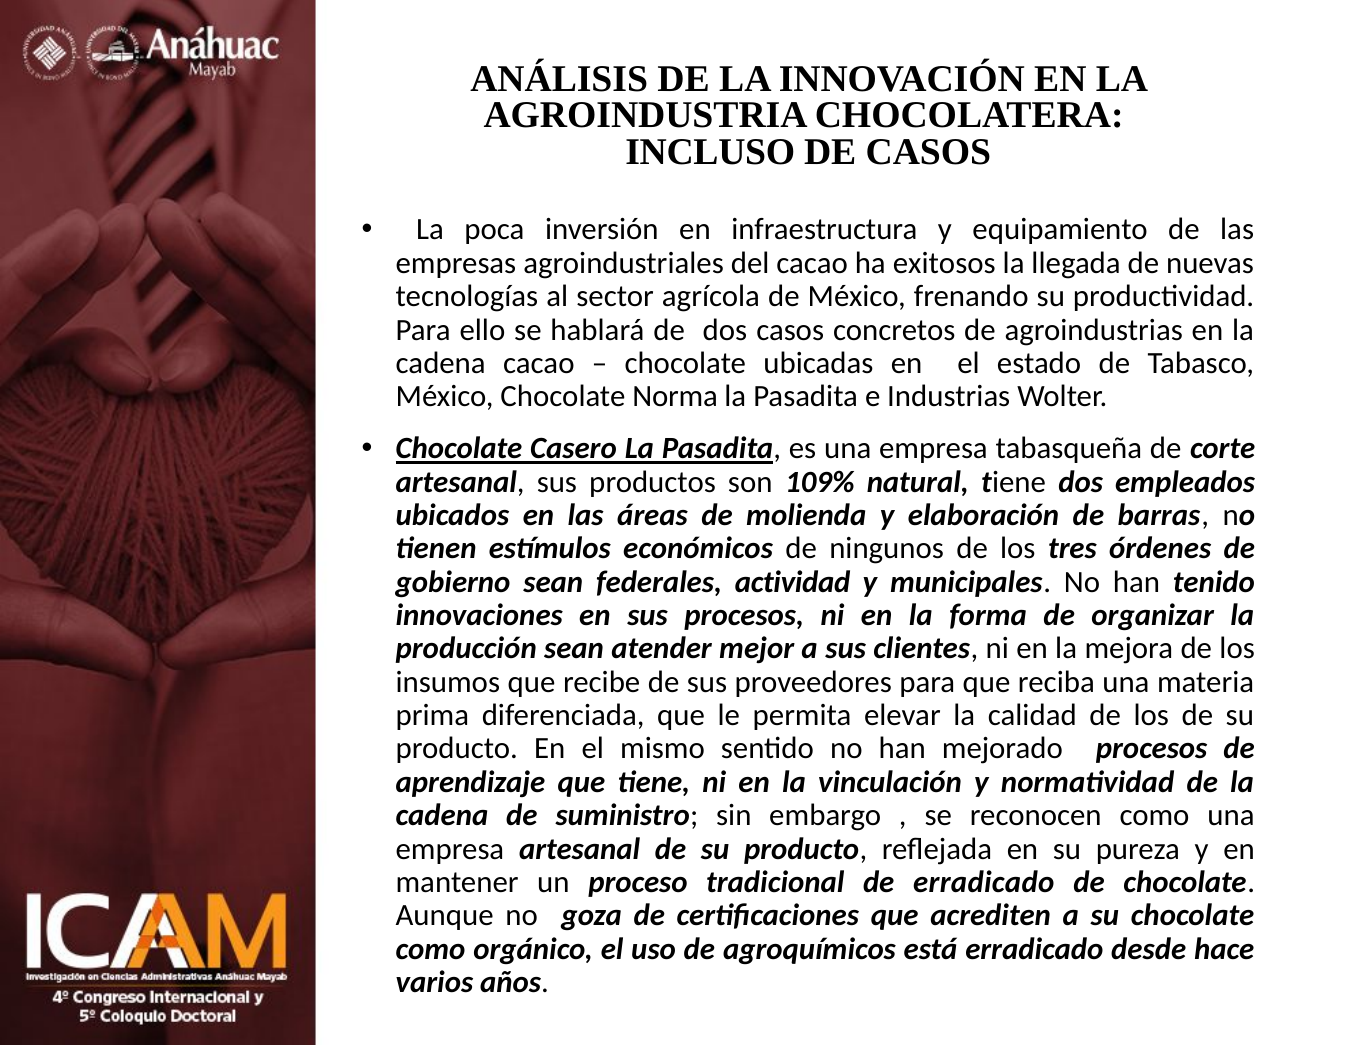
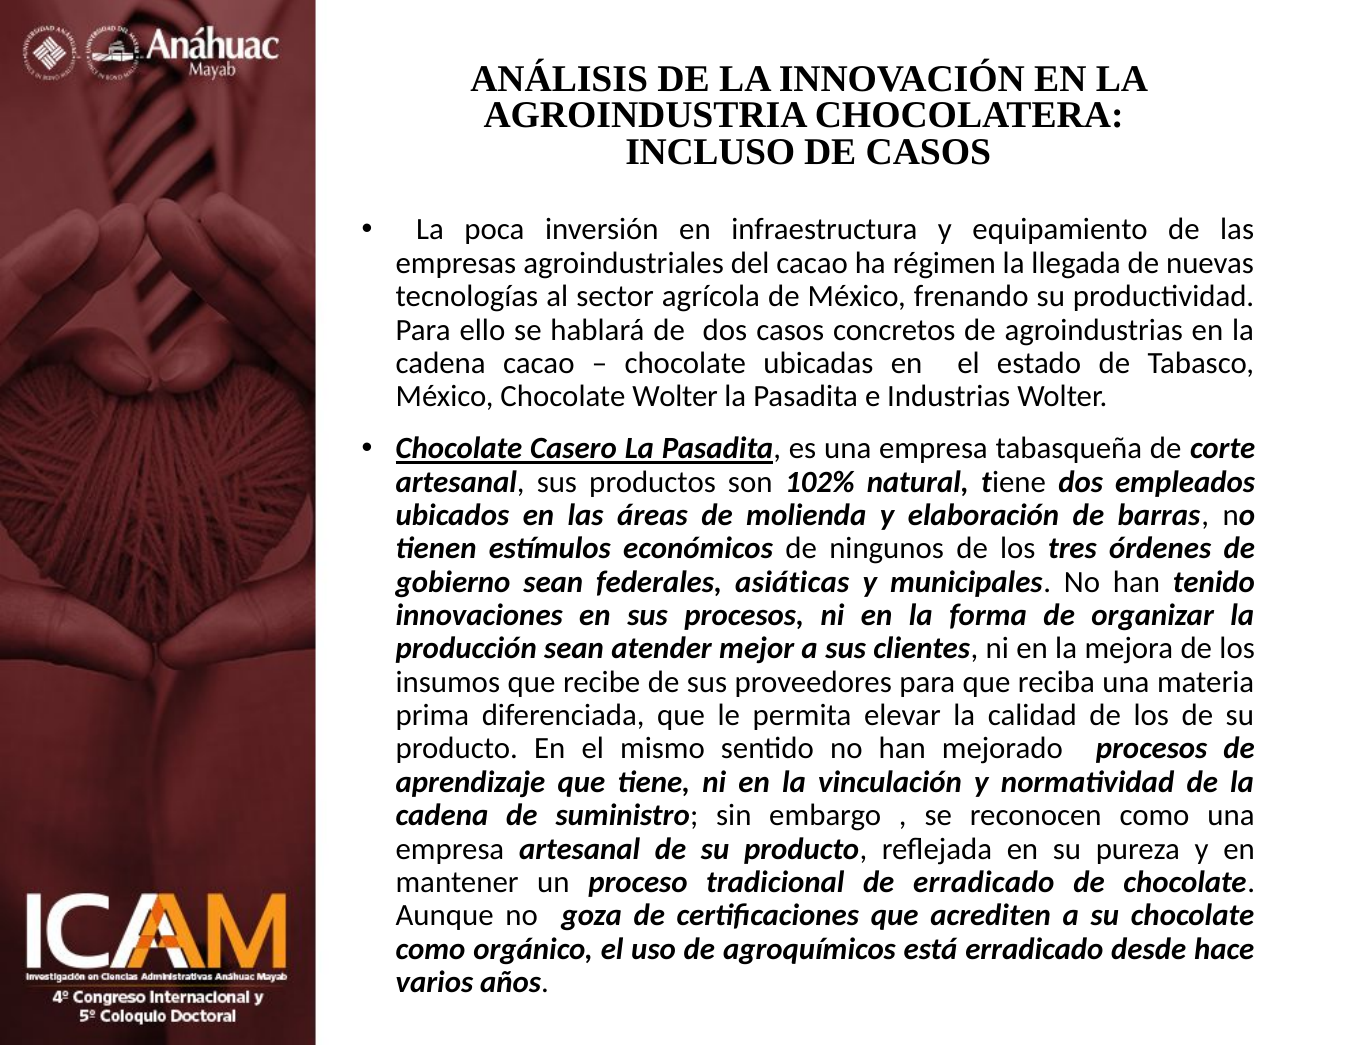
exitosos: exitosos -> régimen
Chocolate Norma: Norma -> Wolter
109%: 109% -> 102%
actividad: actividad -> asiáticas
